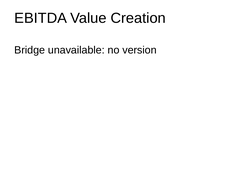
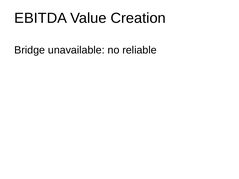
version: version -> reliable
